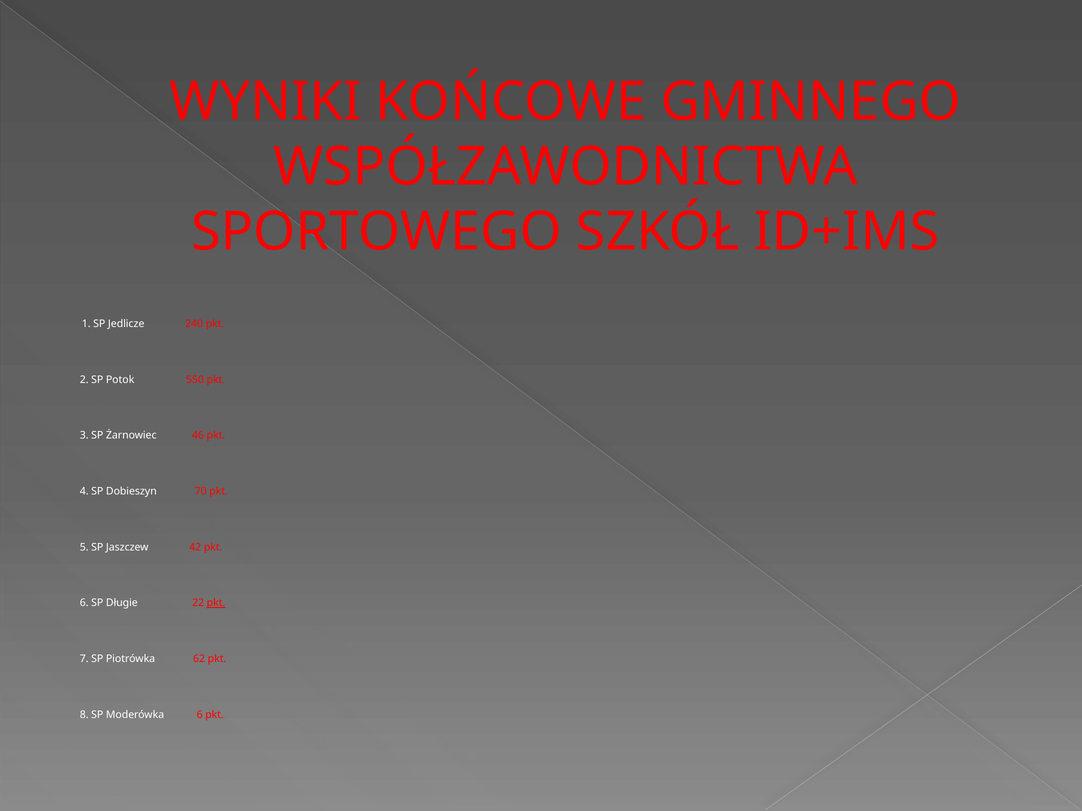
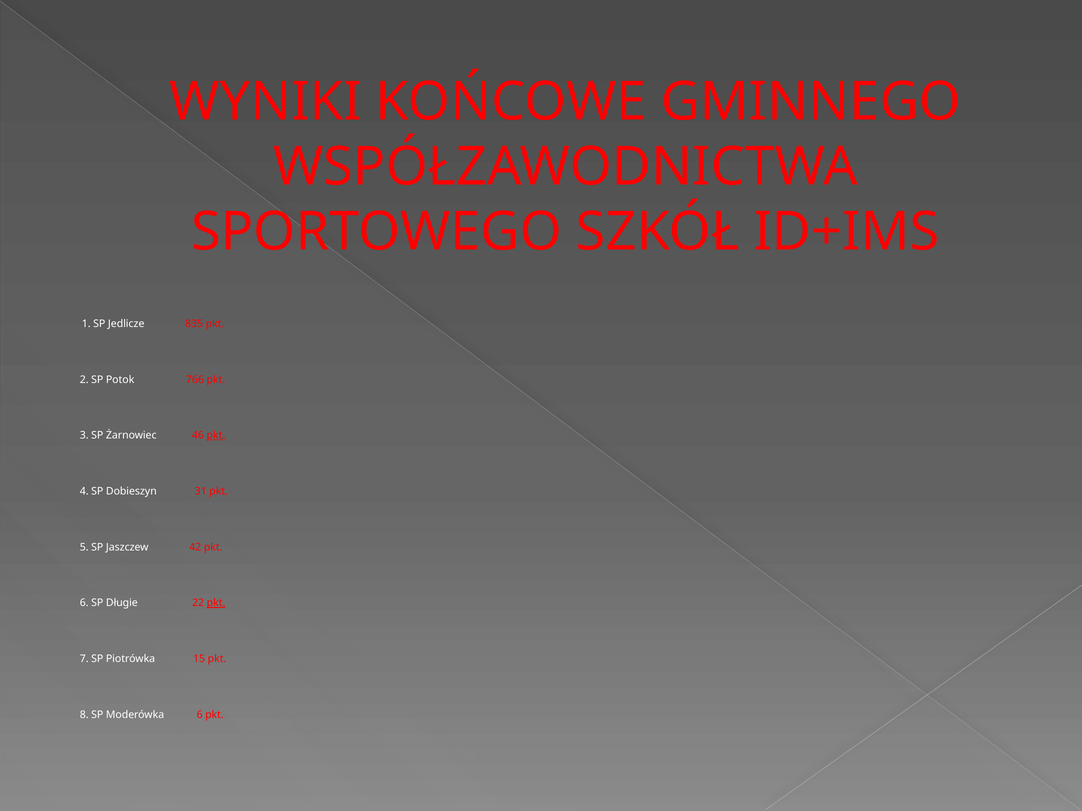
240: 240 -> 835
550: 550 -> 766
pkt at (216, 436) underline: none -> present
70: 70 -> 31
62: 62 -> 15
